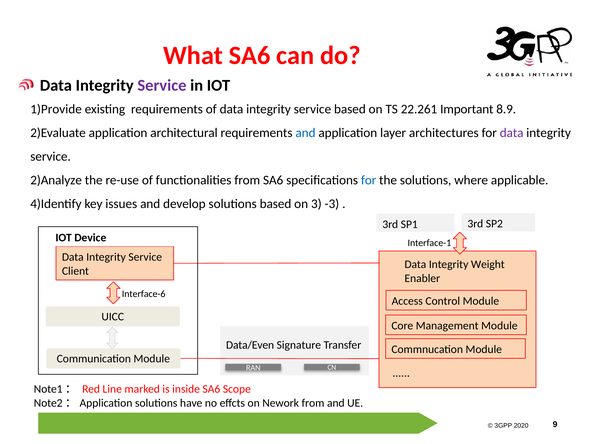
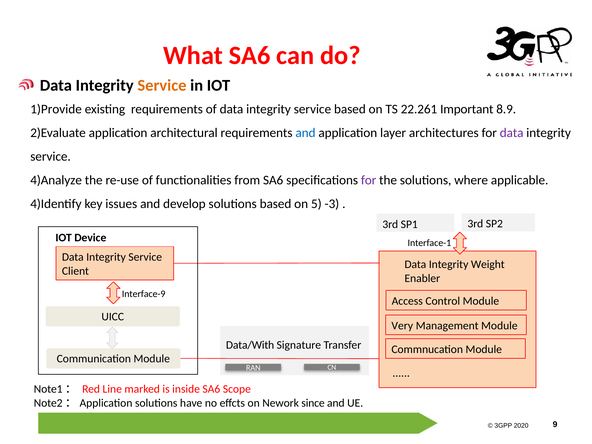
Service at (162, 86) colour: purple -> orange
2)Analyze: 2)Analyze -> 4)Analyze
for at (369, 180) colour: blue -> purple
3: 3 -> 5
Interface-6: Interface-6 -> Interface-9
Core: Core -> Very
Data/Even: Data/Even -> Data/With
Nework from: from -> since
